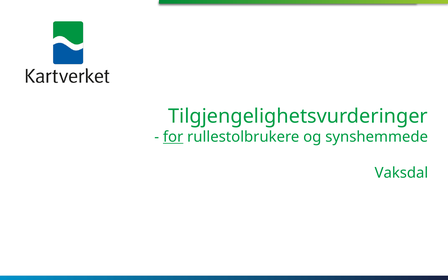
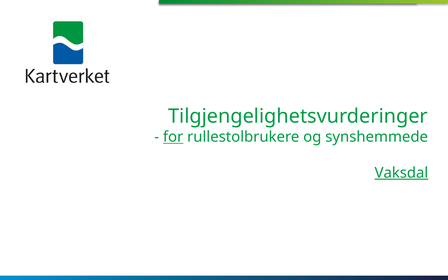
Vaksdal underline: none -> present
